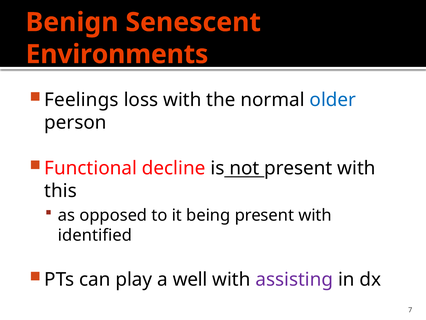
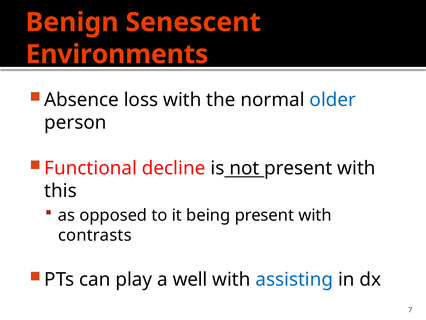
Feelings: Feelings -> Absence
identified: identified -> contrasts
assisting colour: purple -> blue
